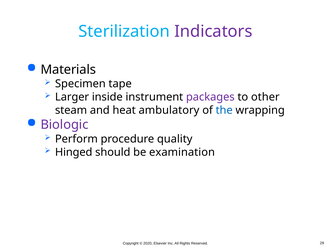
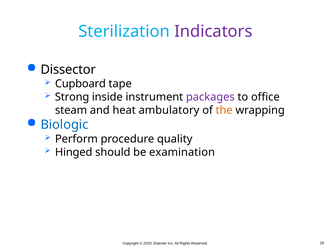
Materials: Materials -> Dissector
Specimen: Specimen -> Cupboard
Larger: Larger -> Strong
other: other -> office
the colour: blue -> orange
Biologic colour: purple -> blue
